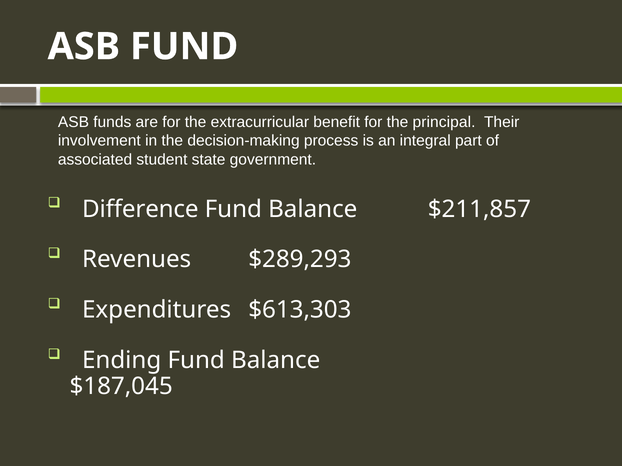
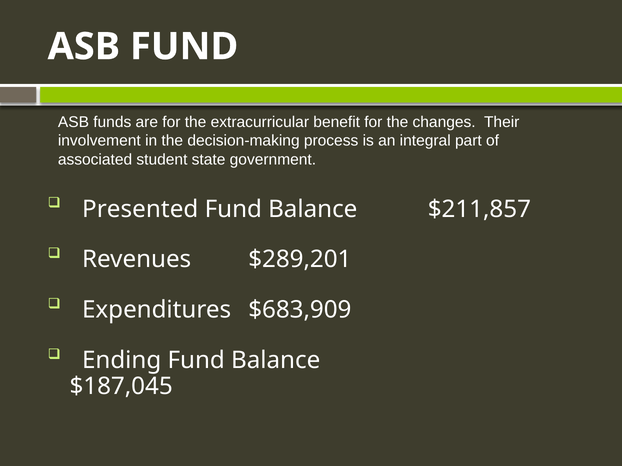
principal: principal -> changes
Difference: Difference -> Presented
$289,293: $289,293 -> $289,201
$613,303: $613,303 -> $683,909
